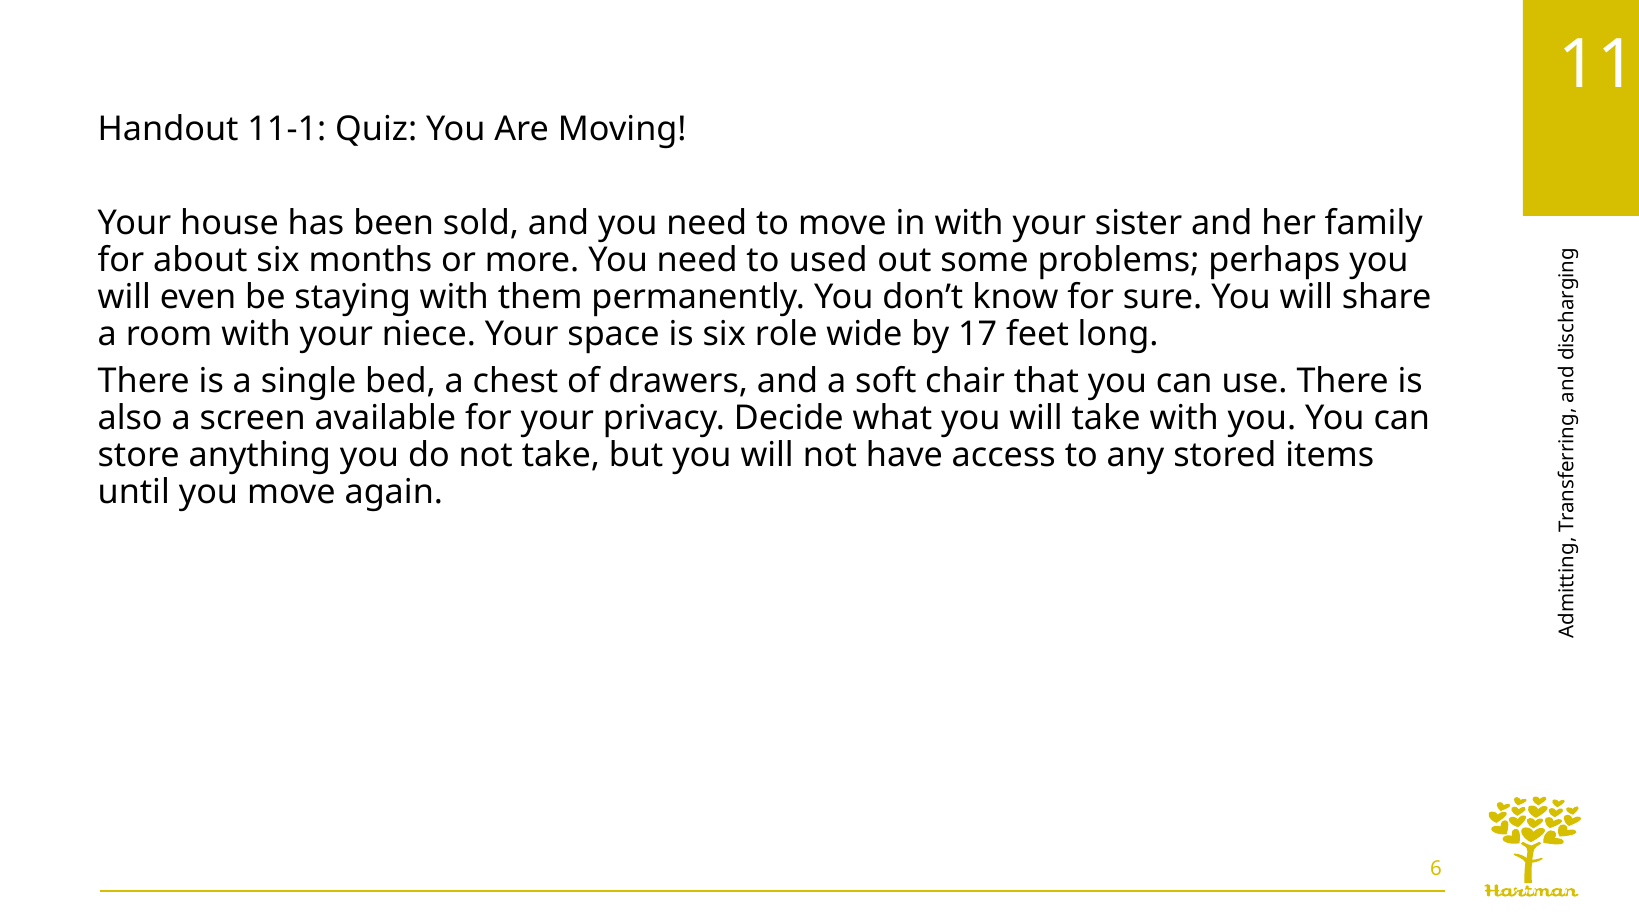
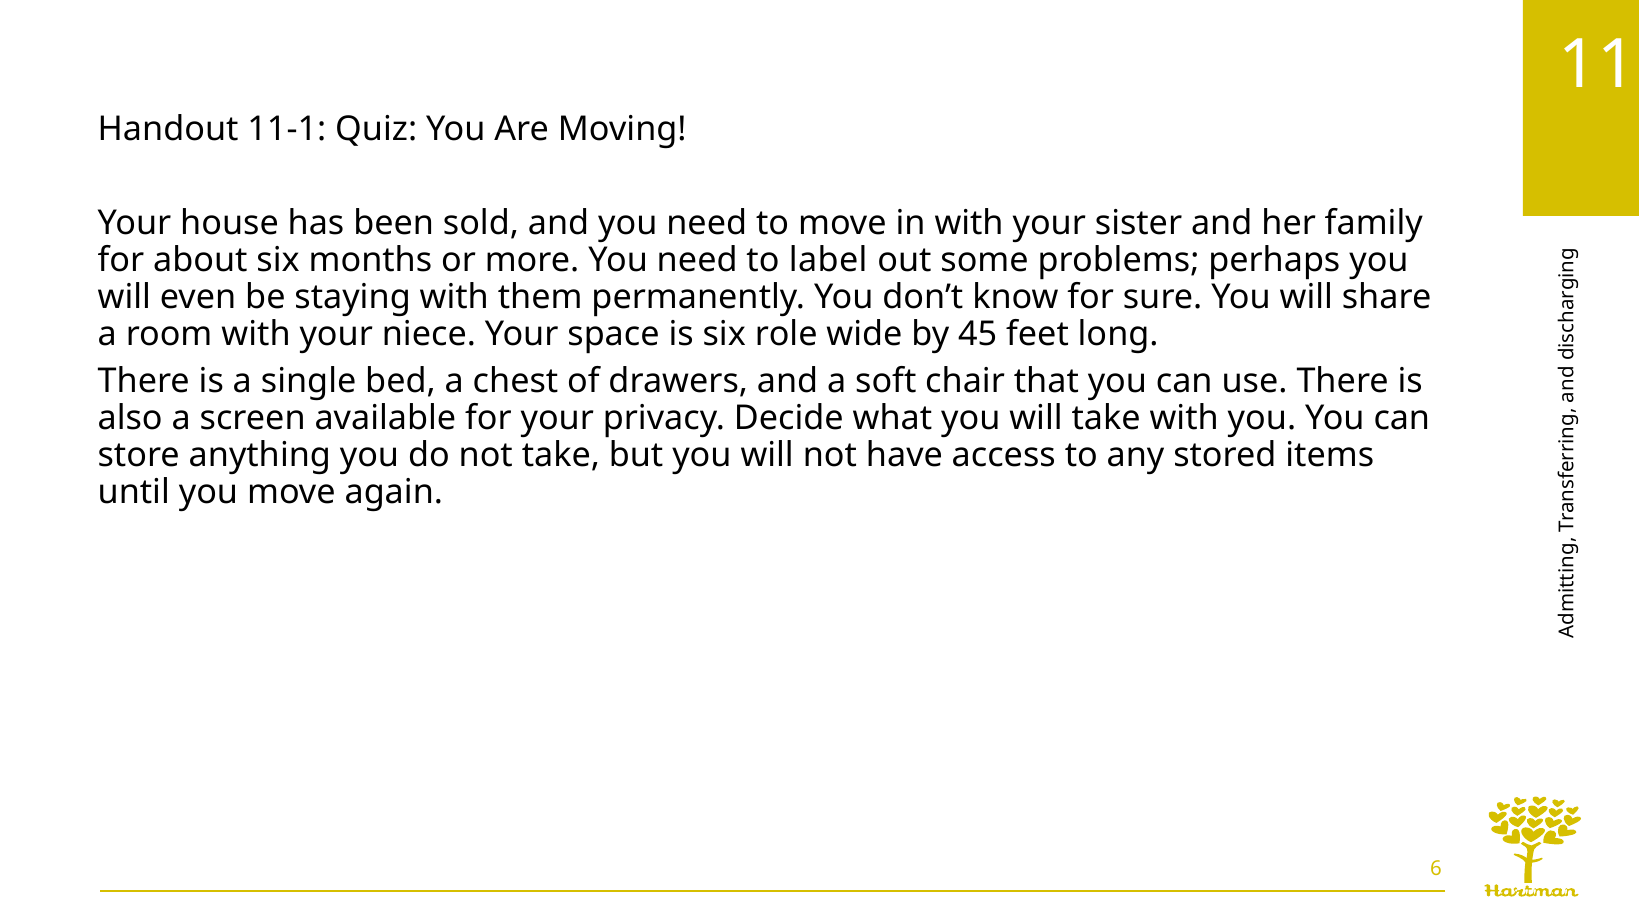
used: used -> label
17: 17 -> 45
